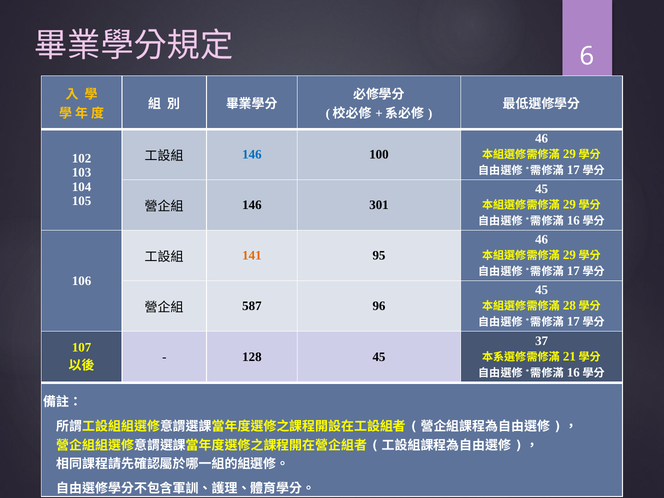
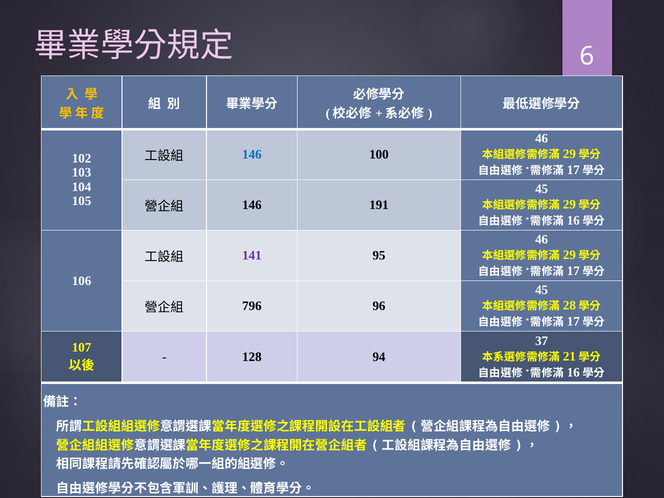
301: 301 -> 191
141 colour: orange -> purple
587: 587 -> 796
128 45: 45 -> 94
